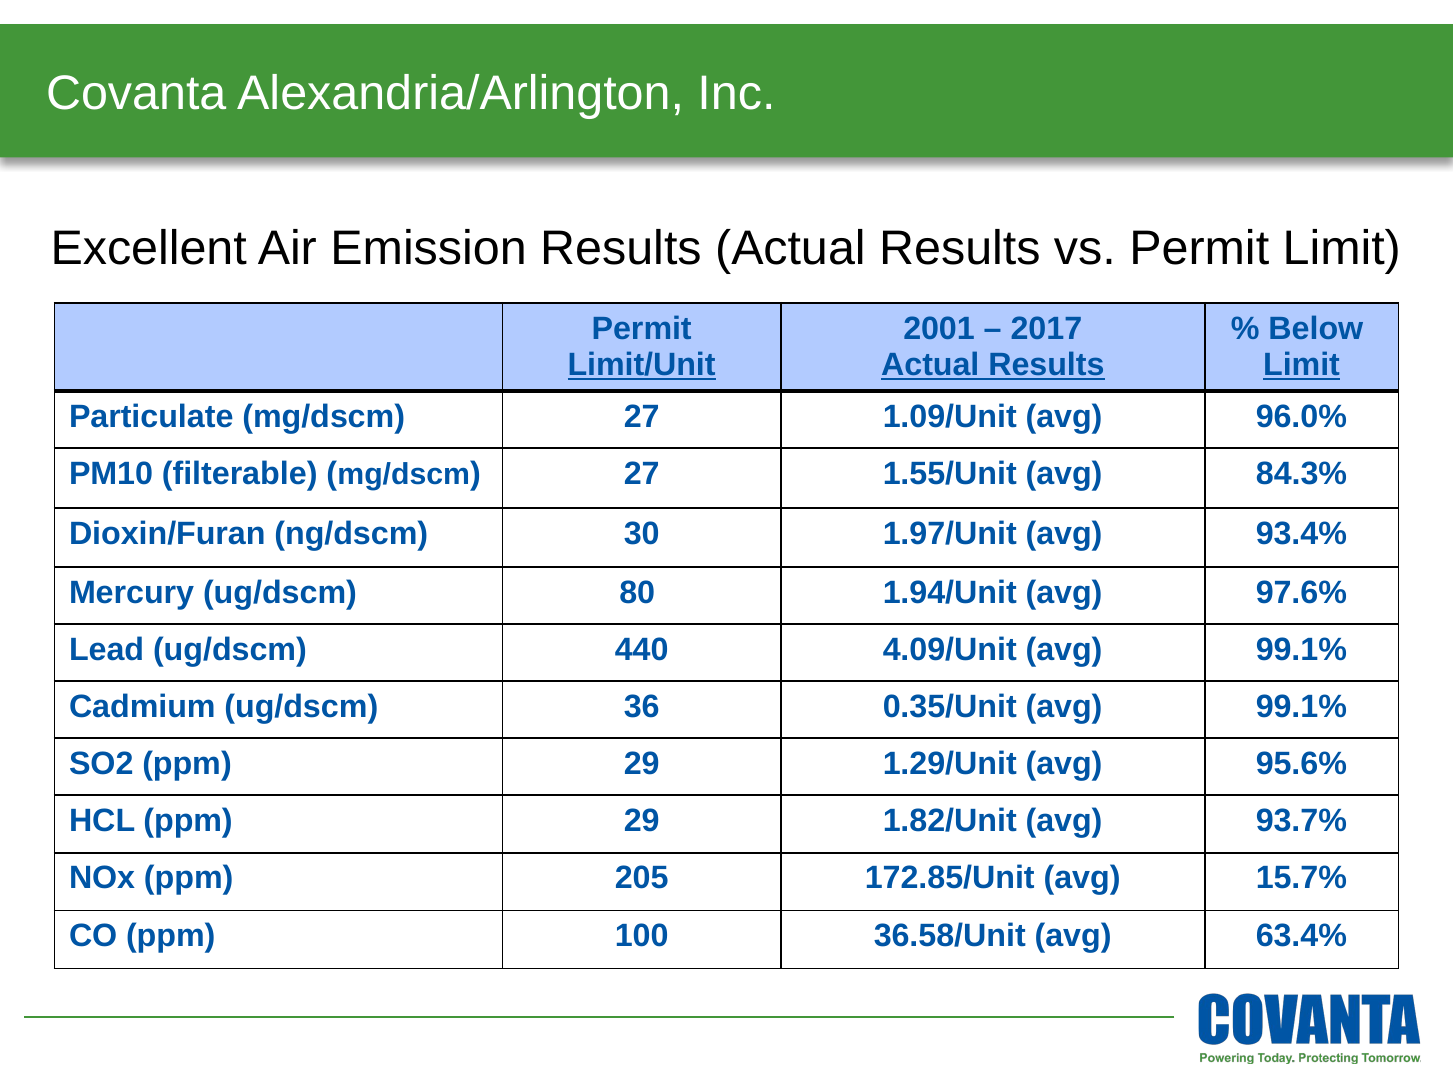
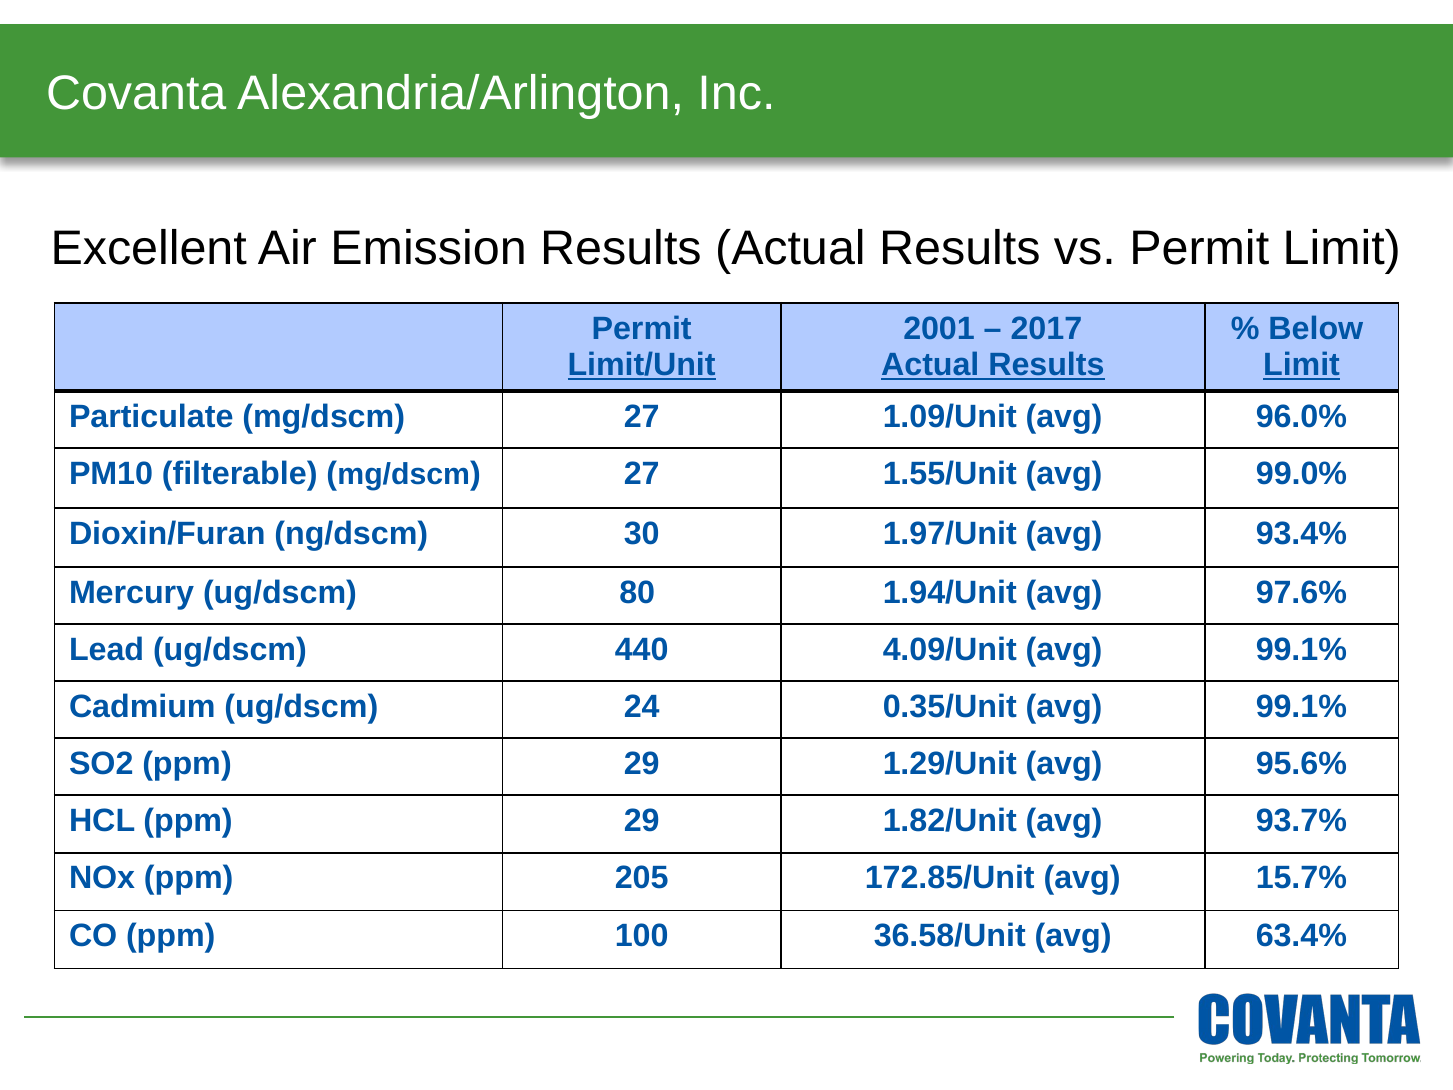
84.3%: 84.3% -> 99.0%
36: 36 -> 24
